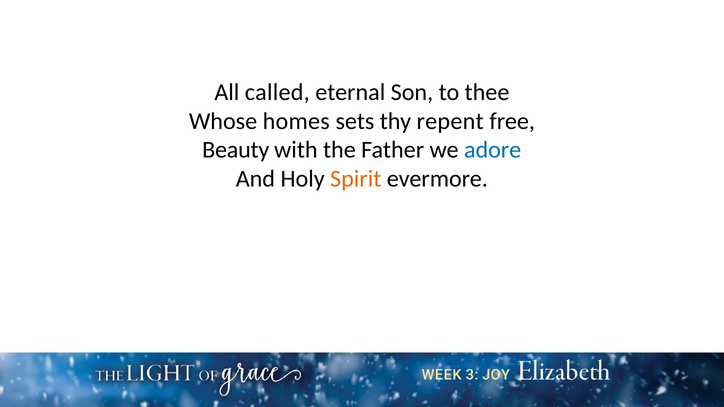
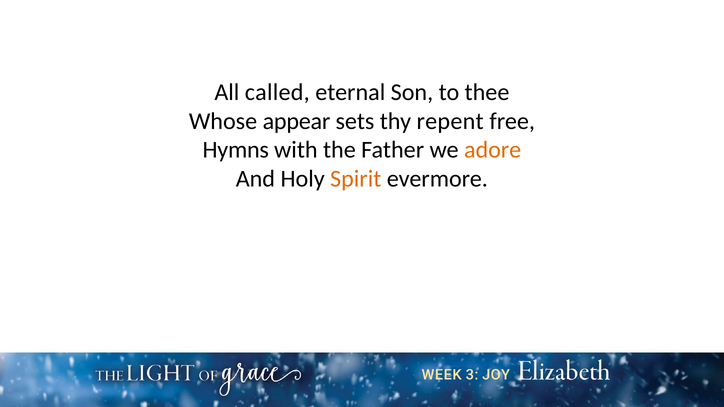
homes: homes -> appear
Beauty: Beauty -> Hymns
adore colour: blue -> orange
